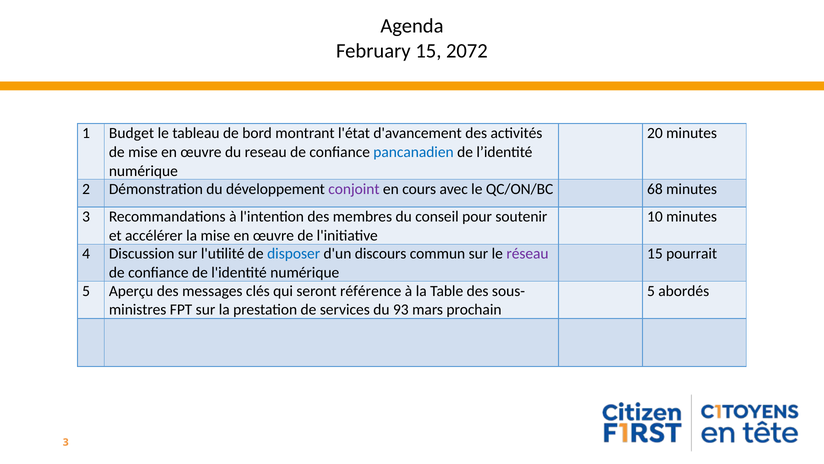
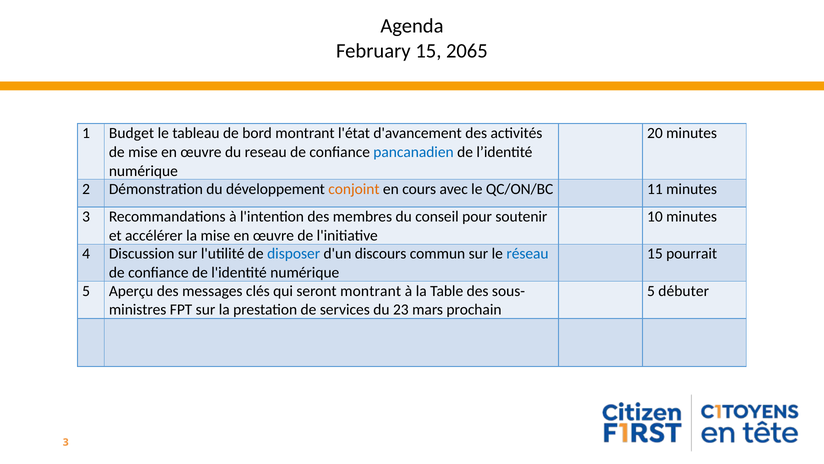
2072: 2072 -> 2065
conjoint colour: purple -> orange
68: 68 -> 11
réseau colour: purple -> blue
seront référence: référence -> montrant
abordés: abordés -> débuter
93: 93 -> 23
